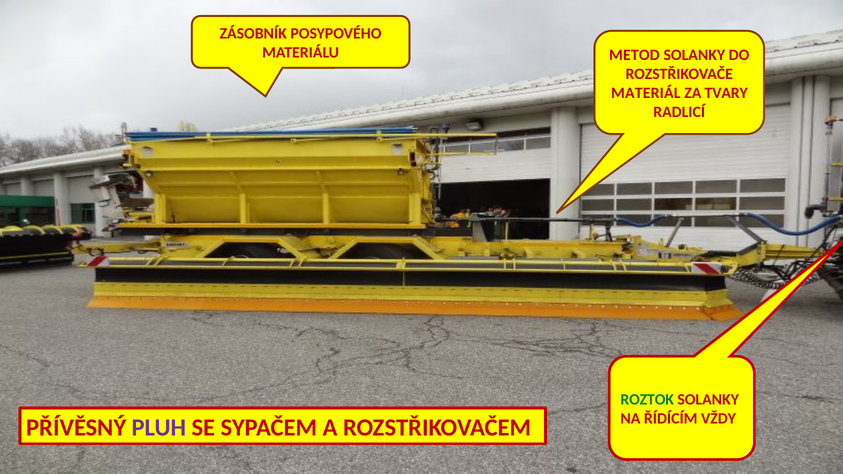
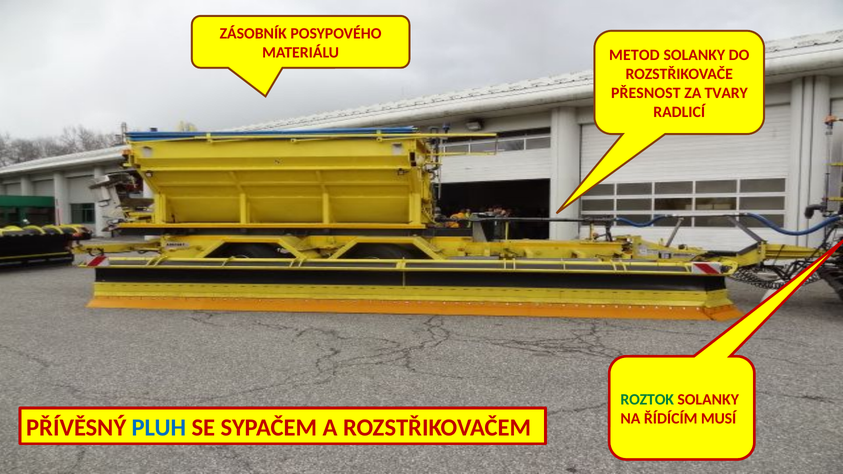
MATERIÁL: MATERIÁL -> PŘESNOST
VŽDY: VŽDY -> MUSÍ
PLUH colour: purple -> blue
